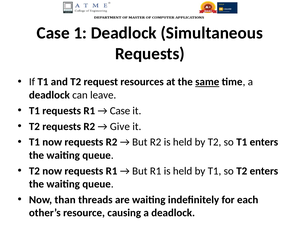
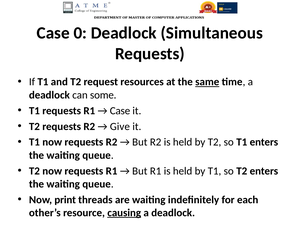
1: 1 -> 0
leave: leave -> some
than: than -> print
causing underline: none -> present
